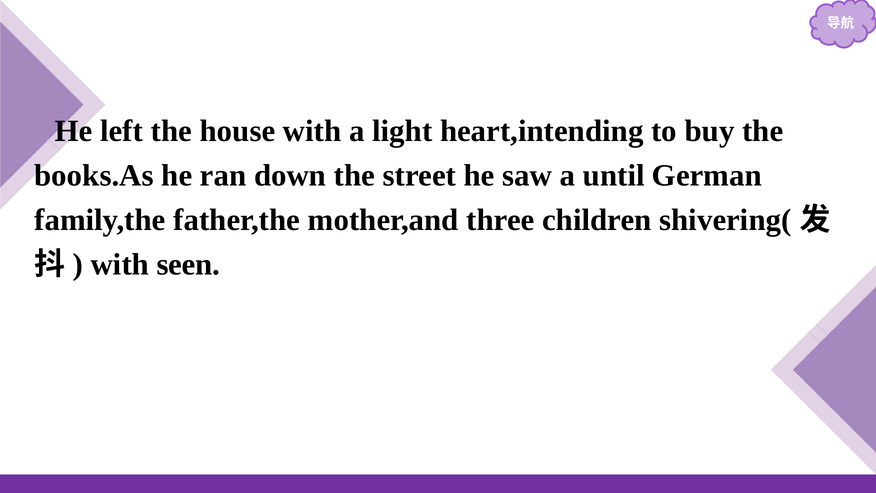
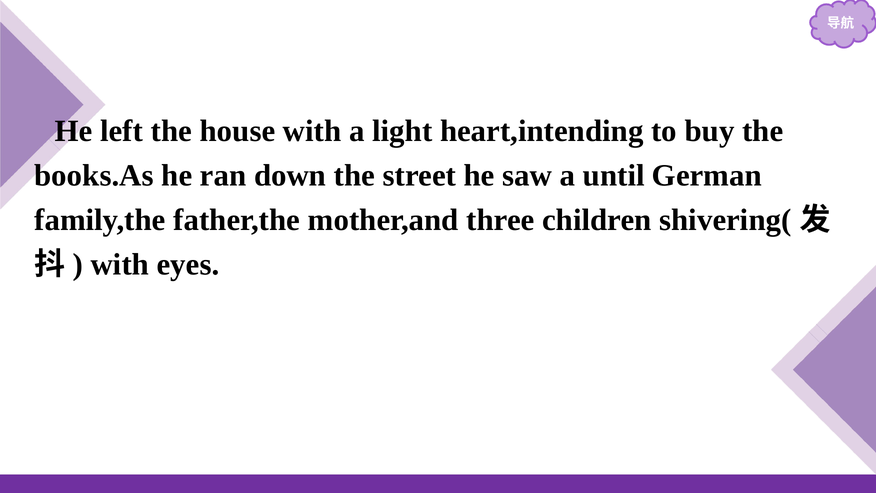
seen: seen -> eyes
